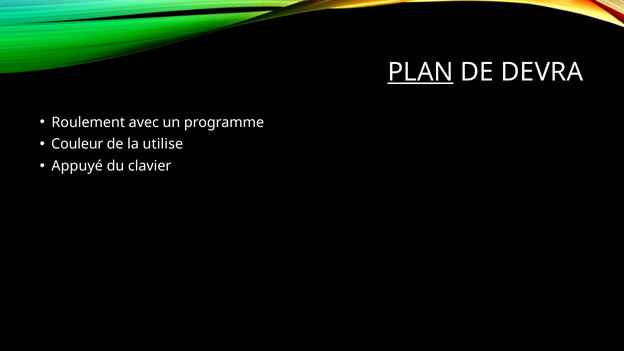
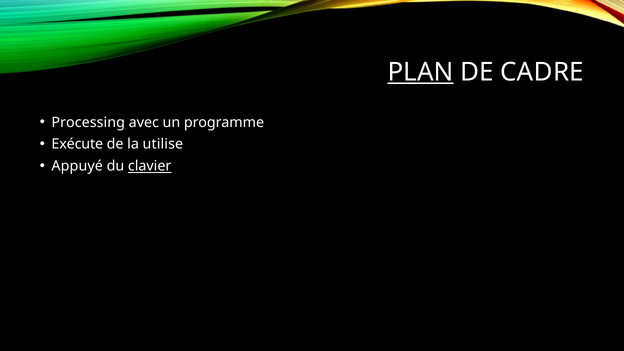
DEVRA: DEVRA -> CADRE
Roulement: Roulement -> Processing
Couleur: Couleur -> Exécute
clavier underline: none -> present
